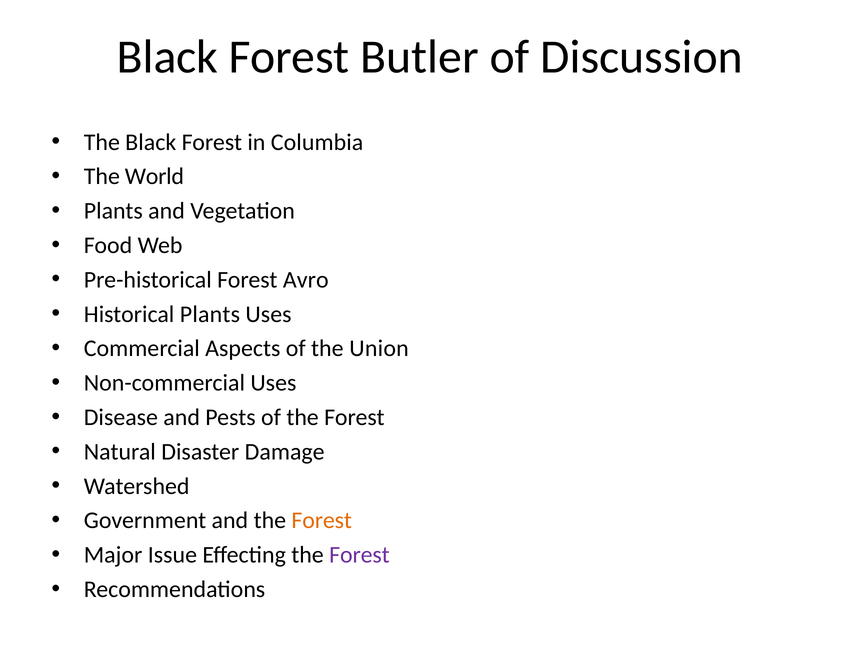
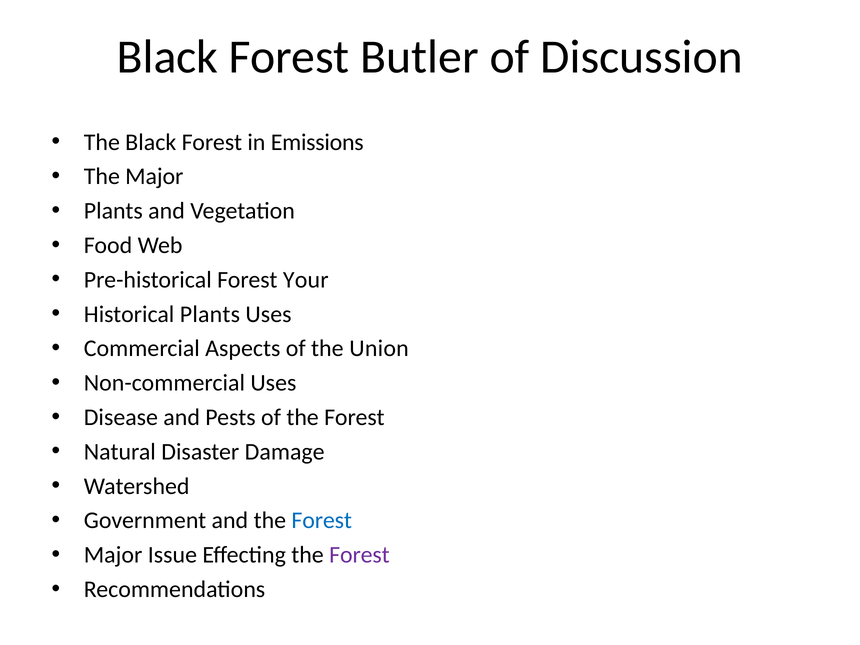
Columbia: Columbia -> Emissions
The World: World -> Major
Avro: Avro -> Your
Forest at (322, 521) colour: orange -> blue
